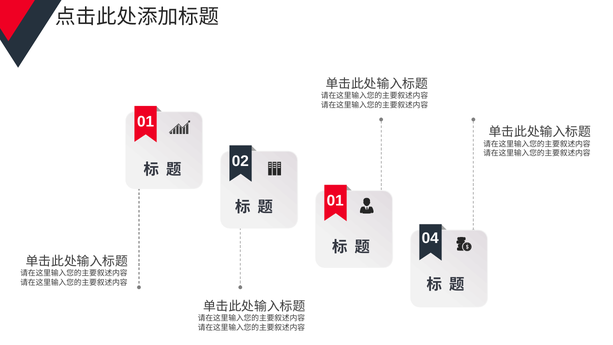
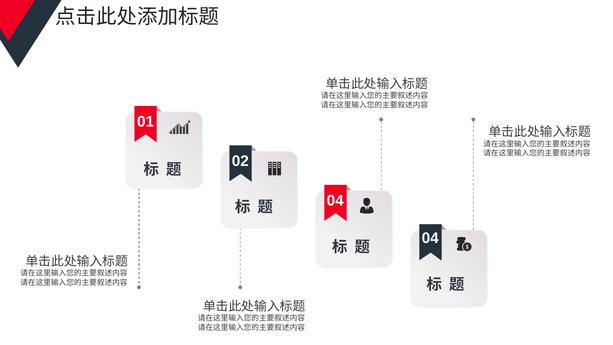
01 at (335, 201): 01 -> 04
